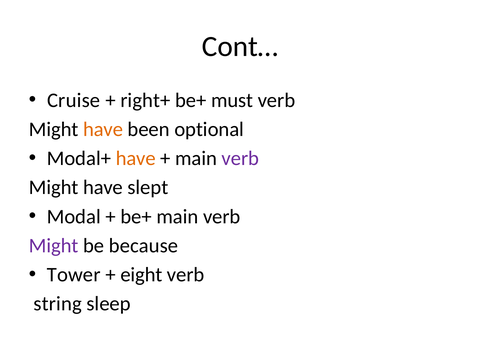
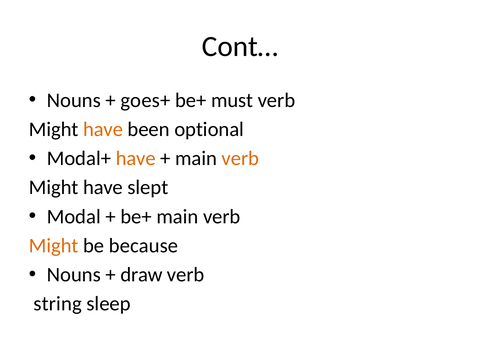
Cruise at (74, 100): Cruise -> Nouns
right+: right+ -> goes+
verb at (240, 158) colour: purple -> orange
Might at (54, 246) colour: purple -> orange
Tower at (74, 275): Tower -> Nouns
eight: eight -> draw
